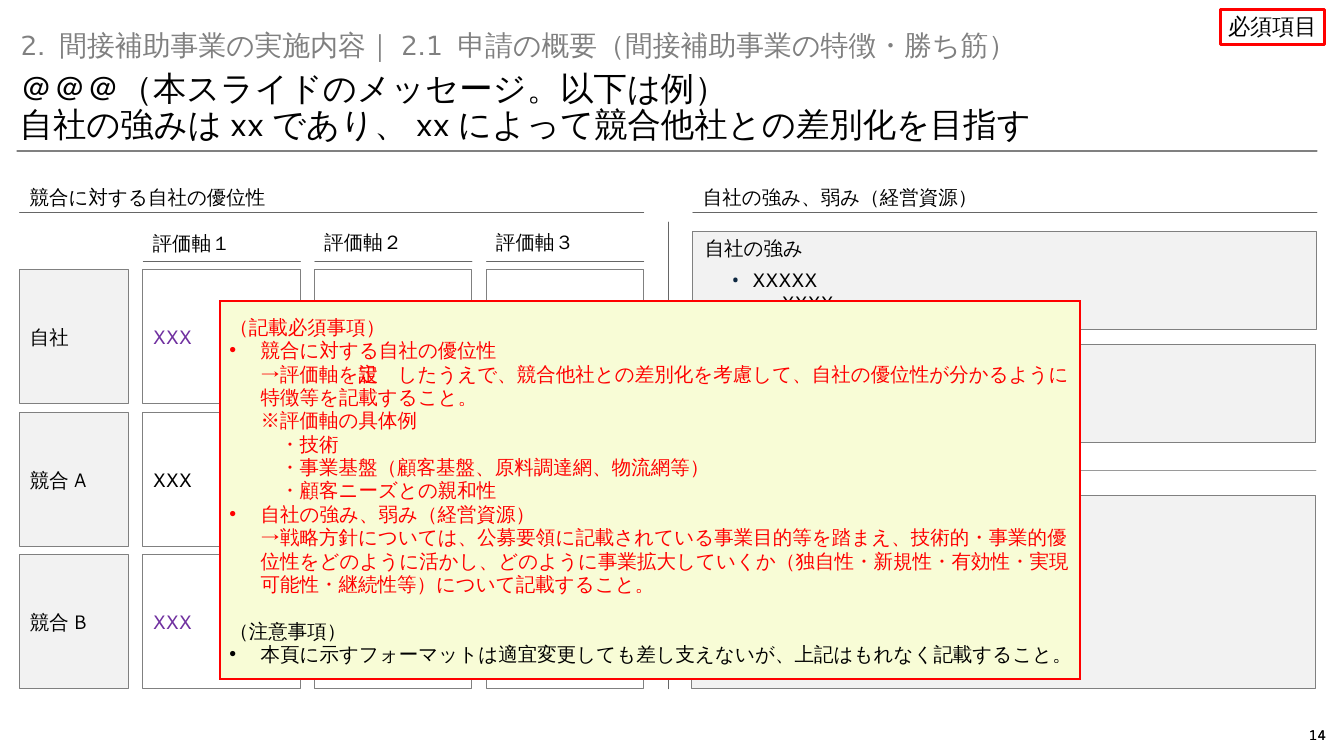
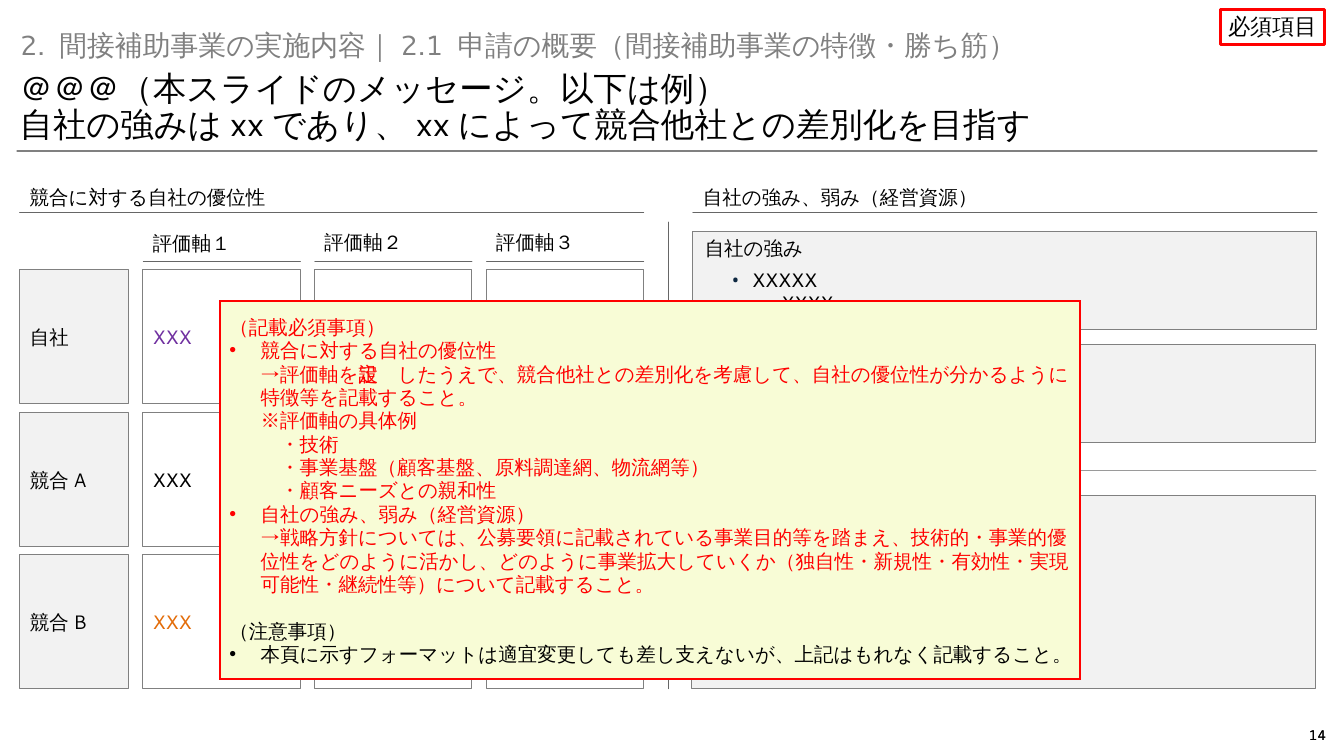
XXX at (172, 623) colour: purple -> orange
